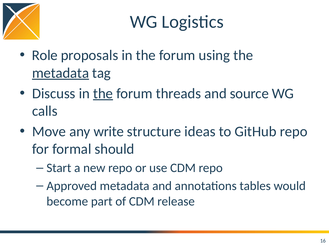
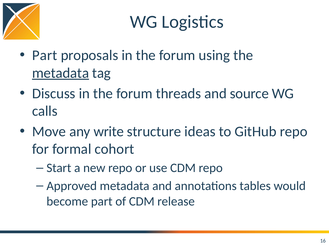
Role at (45, 55): Role -> Part
the at (103, 93) underline: present -> none
should: should -> cohort
